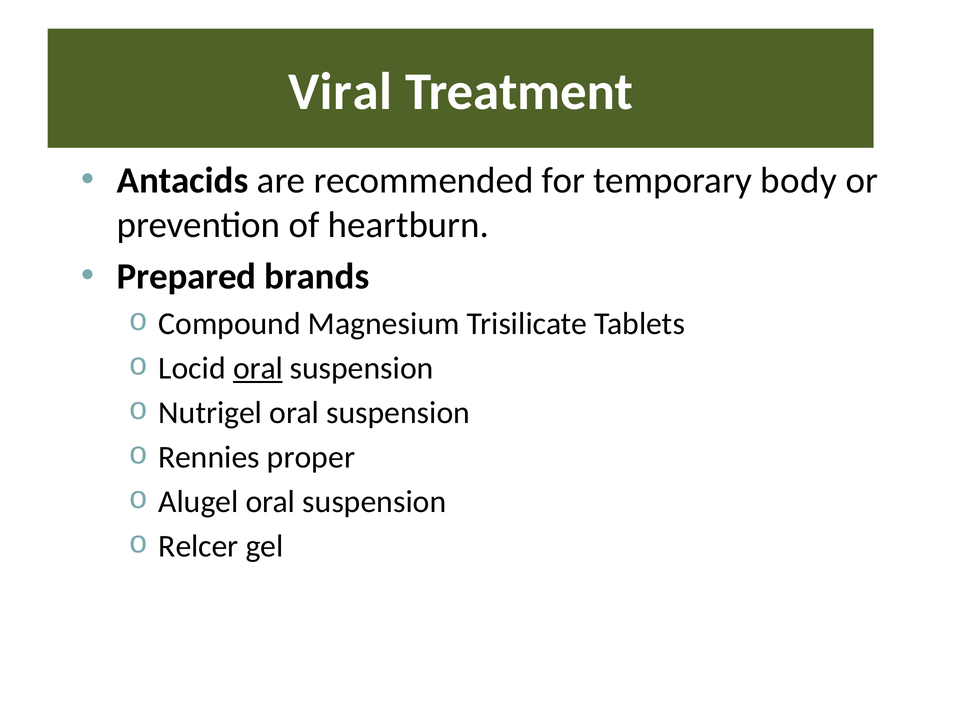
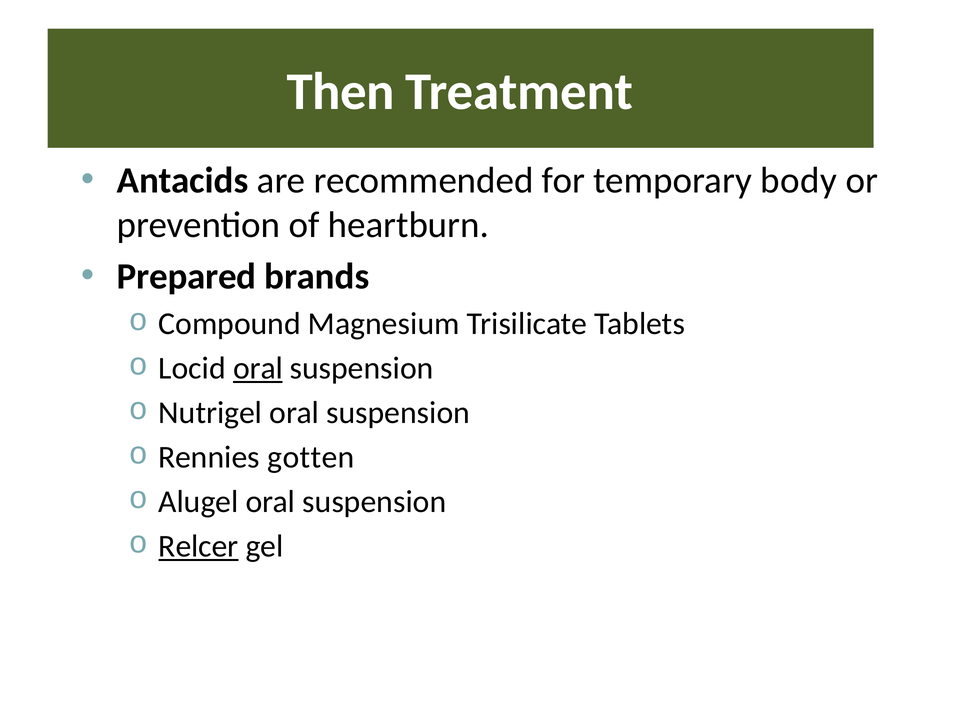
Viral: Viral -> Then
proper: proper -> gotten
Relcer underline: none -> present
